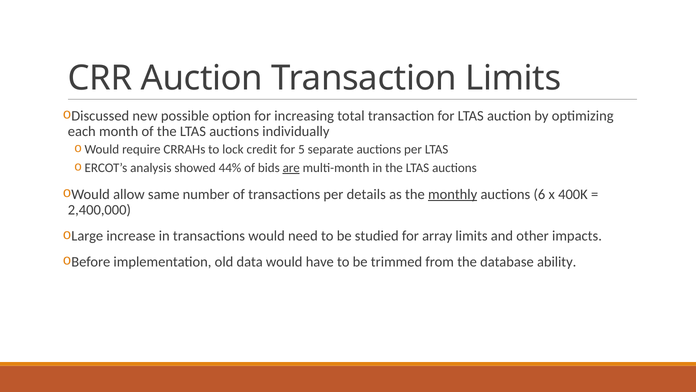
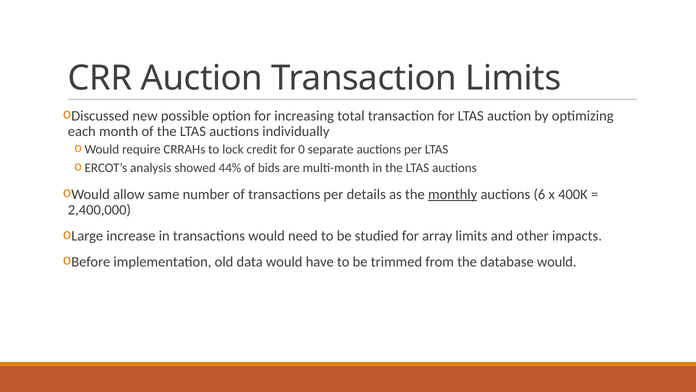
5: 5 -> 0
are underline: present -> none
database ability: ability -> would
